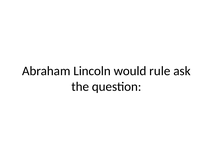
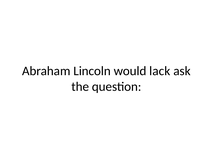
rule: rule -> lack
